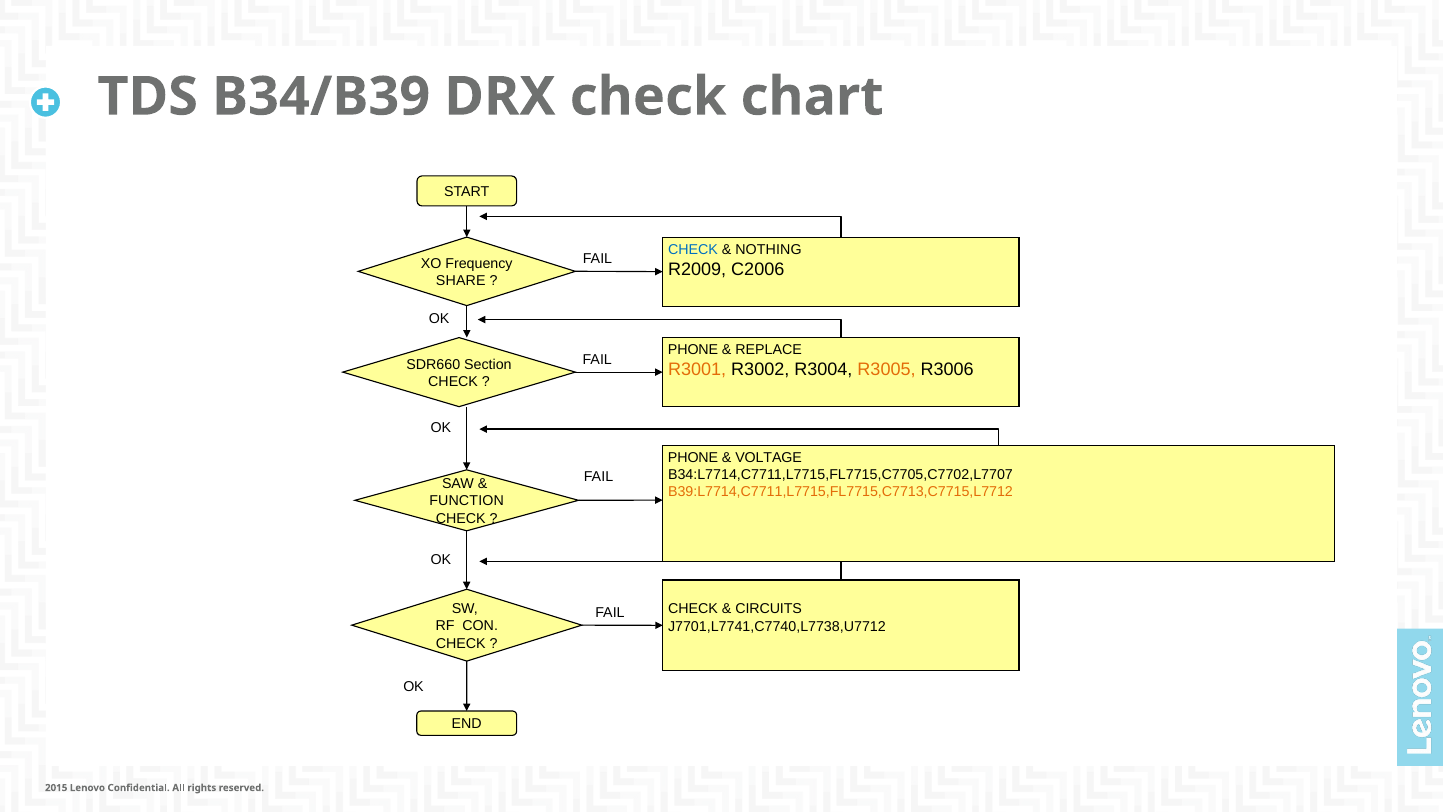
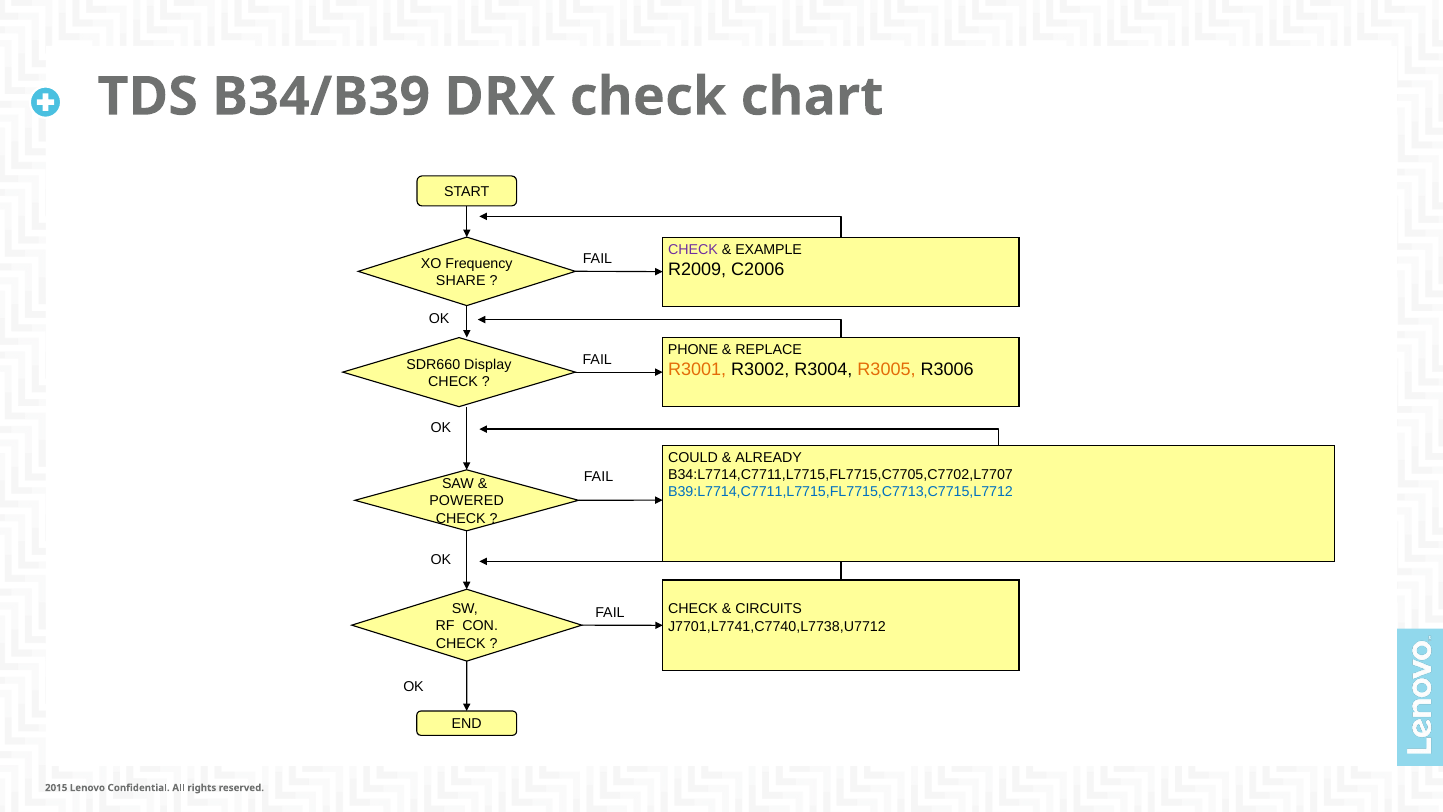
CHECK at (693, 249) colour: blue -> purple
NOTHING: NOTHING -> EXAMPLE
Section: Section -> Display
PHONE at (693, 458): PHONE -> COULD
VOLTAGE: VOLTAGE -> ALREADY
B39:L7714,C7711,L7715,FL7715,C7713,C7715,L7712 colour: orange -> blue
FUNCTION: FUNCTION -> POWERED
